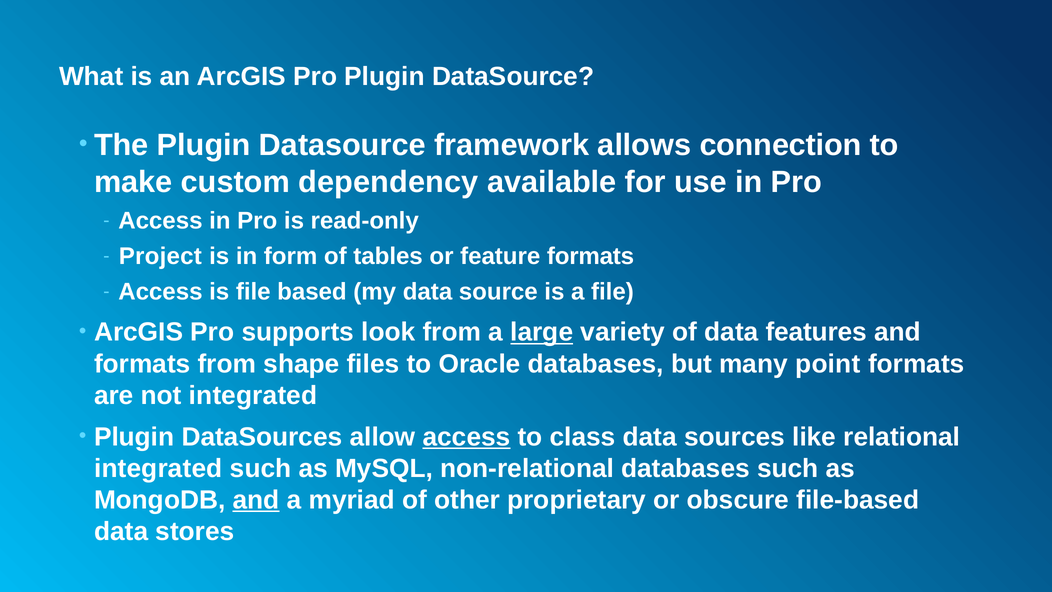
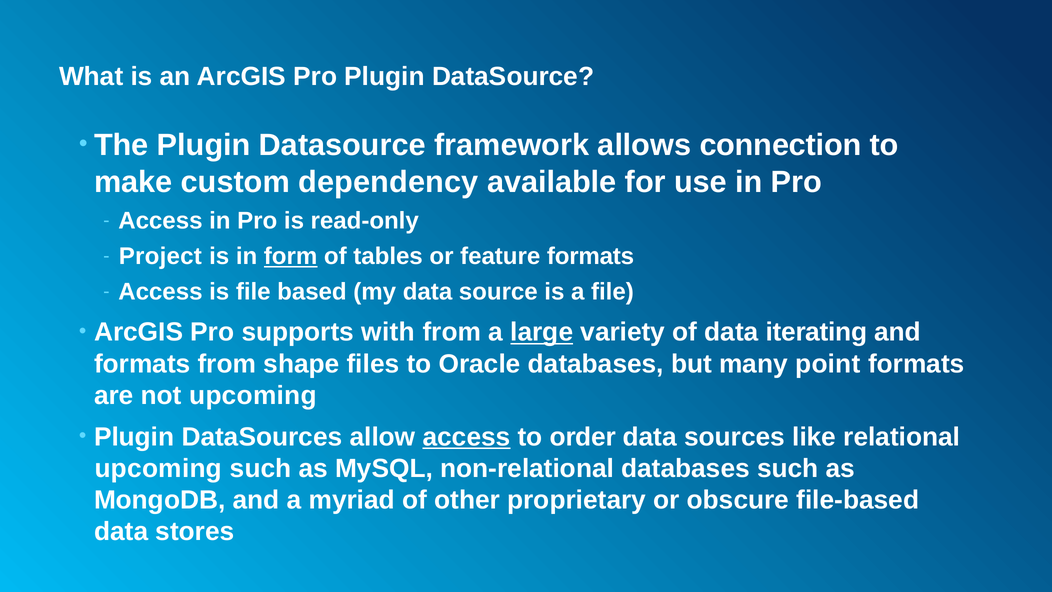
form underline: none -> present
look: look -> with
features: features -> iterating
not integrated: integrated -> upcoming
class: class -> order
integrated at (158, 468): integrated -> upcoming
and at (256, 500) underline: present -> none
